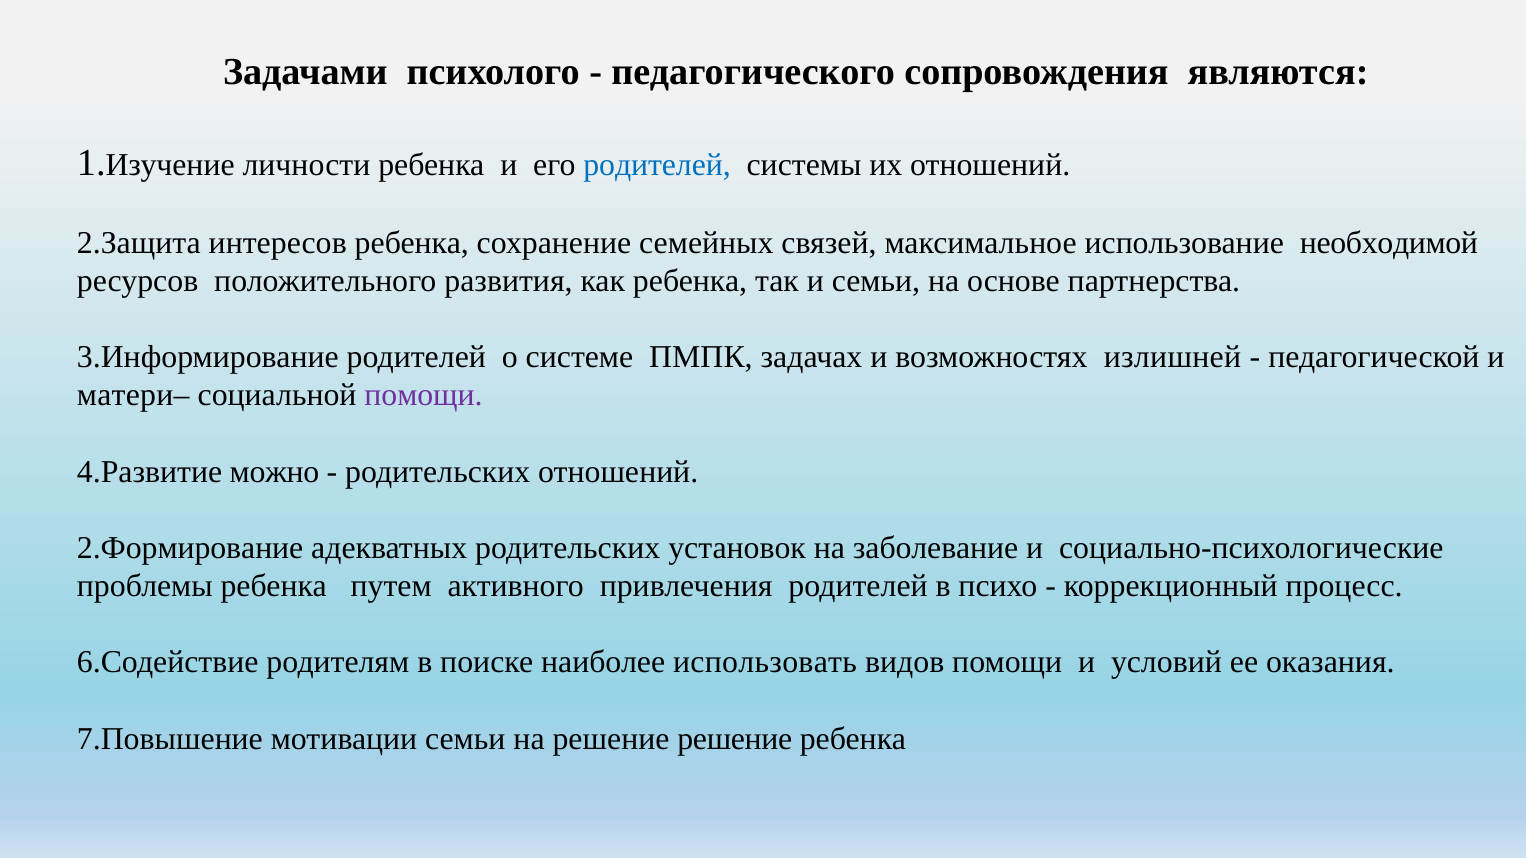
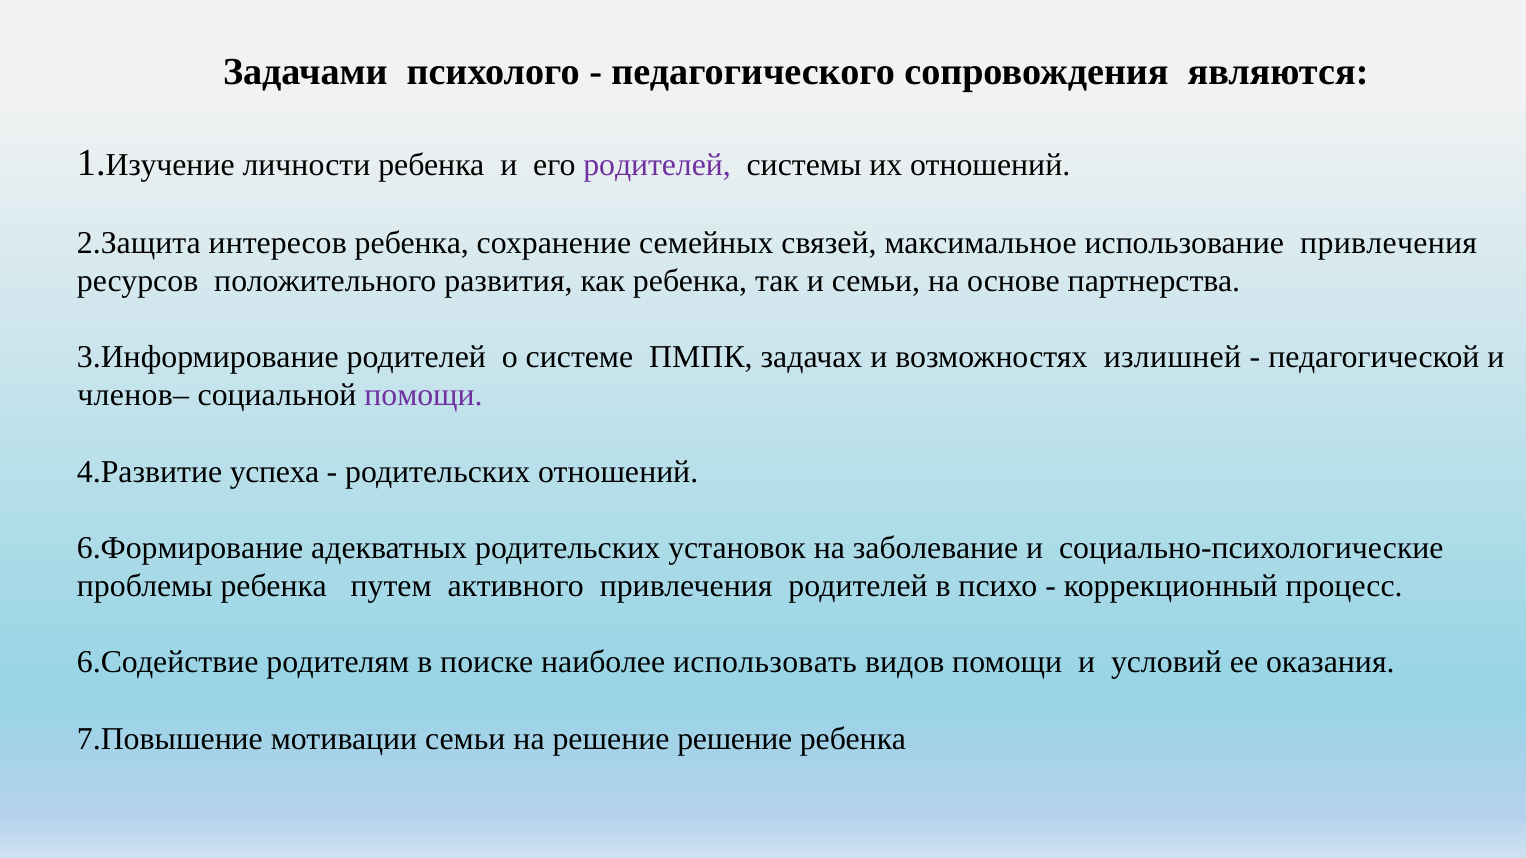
родителей at (657, 165) colour: blue -> purple
использование необходимой: необходимой -> привлечения
матери–: матери– -> членов–
можно: можно -> успеха
2.Формирование: 2.Формирование -> 6.Формирование
